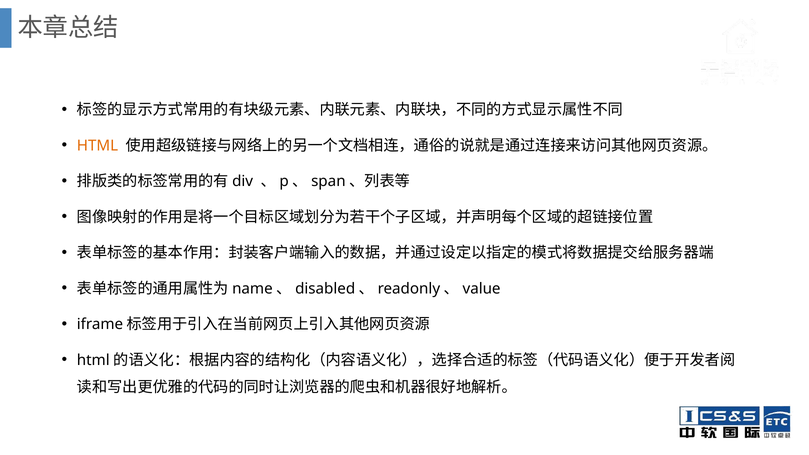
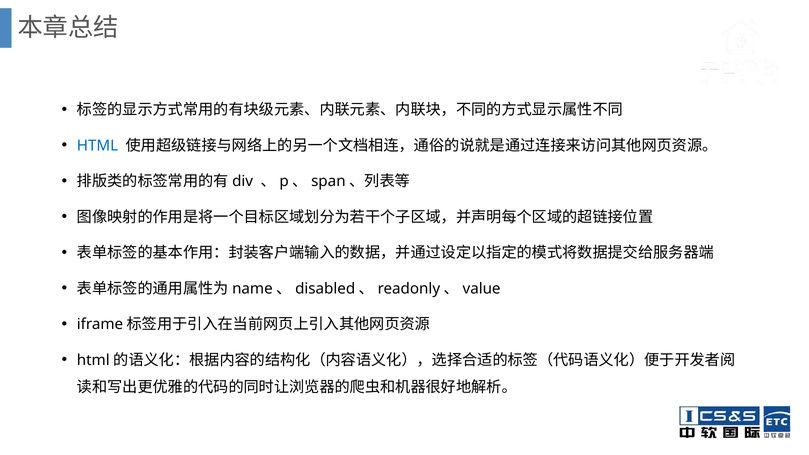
HTML colour: orange -> blue
